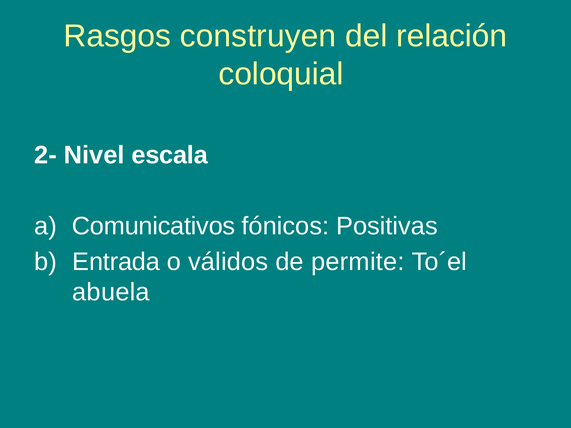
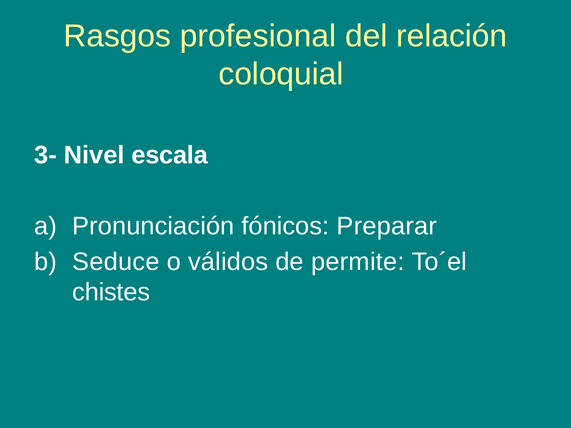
construyen: construyen -> profesional
2-: 2- -> 3-
Comunicativos: Comunicativos -> Pronunciación
Positivas: Positivas -> Preparar
Entrada: Entrada -> Seduce
abuela: abuela -> chistes
